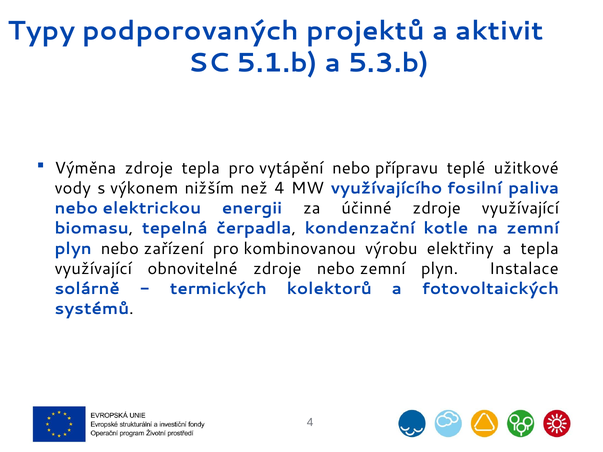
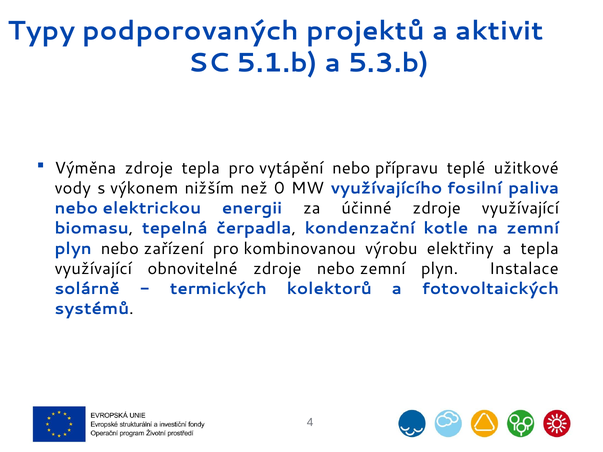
než 4: 4 -> 0
